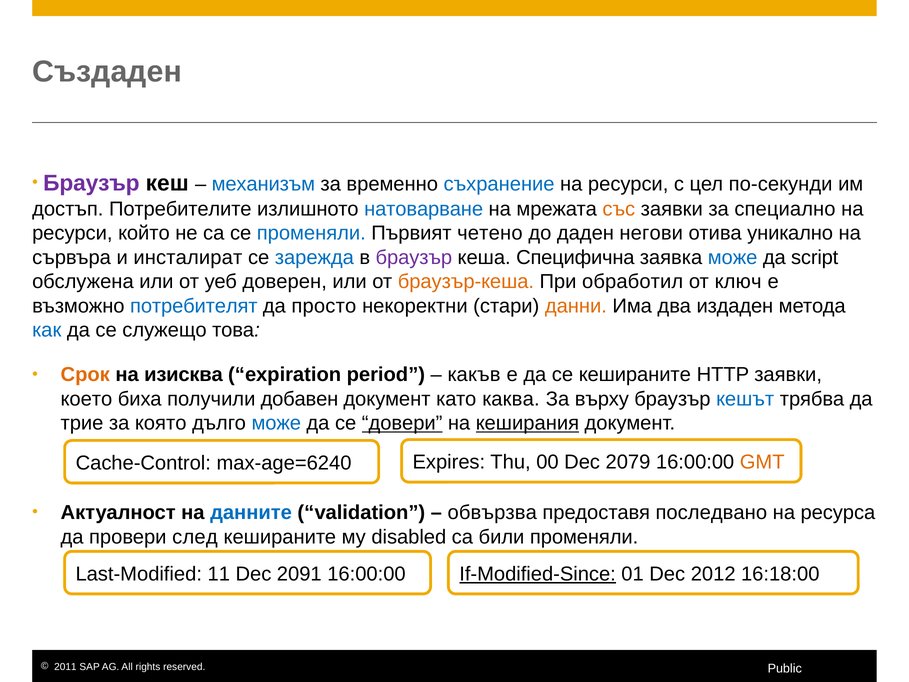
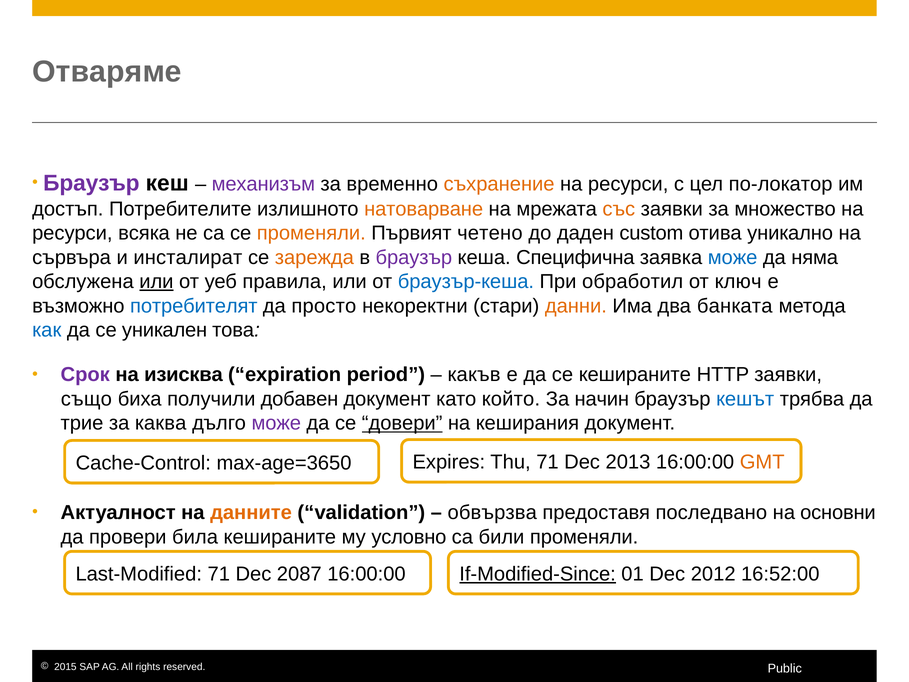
Създаден: Създаден -> Отваряме
механизъм colour: blue -> purple
съхранение colour: blue -> orange
по-секунди: по-секунди -> по-локатор
натоварване colour: blue -> orange
специално: специално -> множество
който: който -> всяка
променяли at (311, 233) colour: blue -> orange
негови: негови -> custom
зарежда colour: blue -> orange
script: script -> няма
или at (156, 282) underline: none -> present
доверен: доверен -> правила
браузър-кеша colour: orange -> blue
издаден: издаден -> банката
служещо: служещо -> уникален
Срок colour: orange -> purple
което: което -> също
каква: каква -> който
върху: върху -> начин
която: която -> каква
може at (276, 423) colour: blue -> purple
кеширания underline: present -> none
max-age=6240: max-age=6240 -> max-age=3650
Thu 00: 00 -> 71
2079: 2079 -> 2013
данните colour: blue -> orange
ресурса: ресурса -> основни
след: след -> била
disabled: disabled -> условно
Last-Modified 11: 11 -> 71
2091: 2091 -> 2087
16:18:00: 16:18:00 -> 16:52:00
2011: 2011 -> 2015
